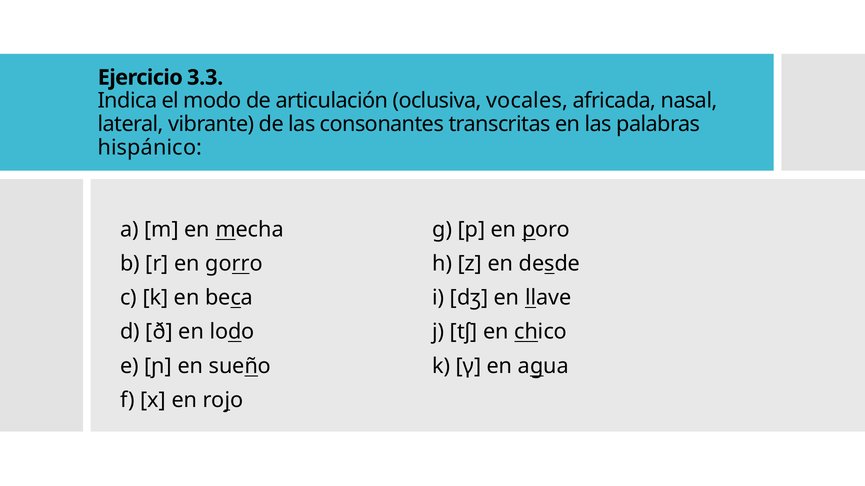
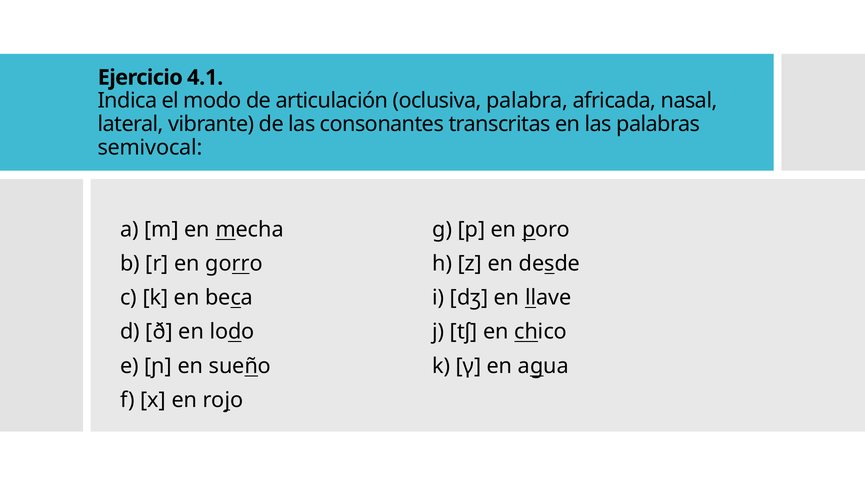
3.3: 3.3 -> 4.1
vocales: vocales -> palabra
hispánico: hispánico -> semivocal
